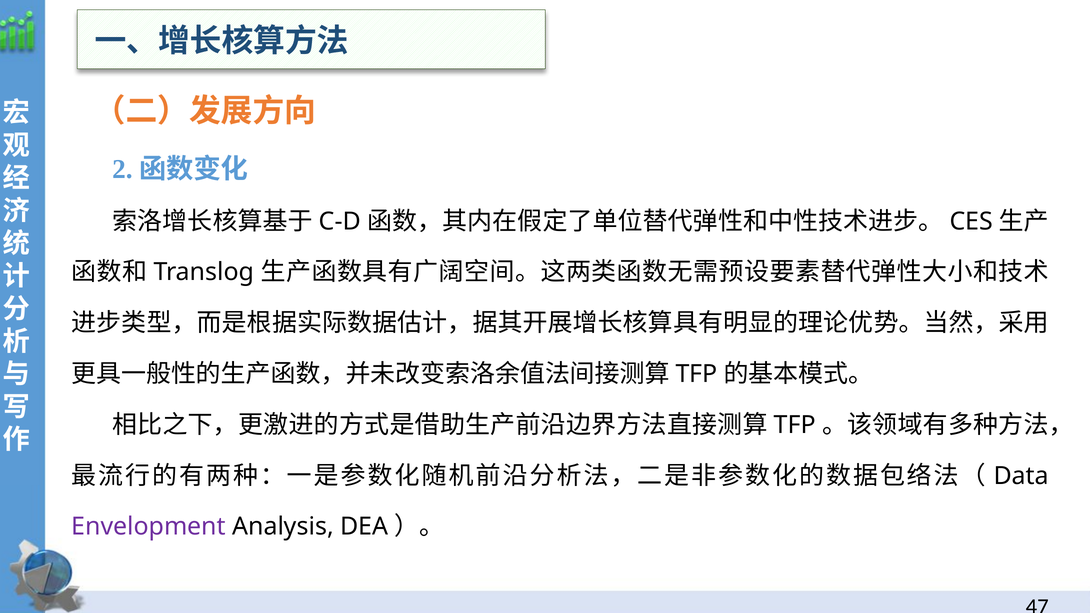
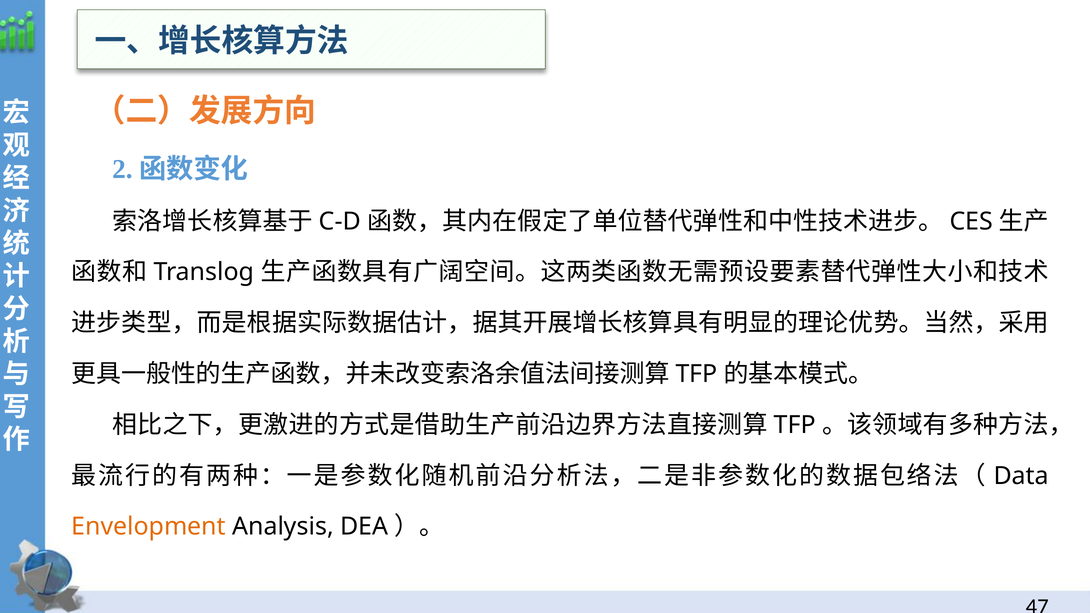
Envelopment colour: purple -> orange
